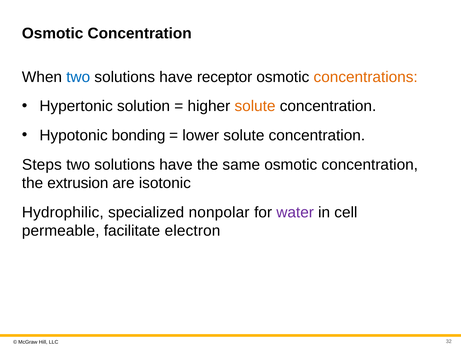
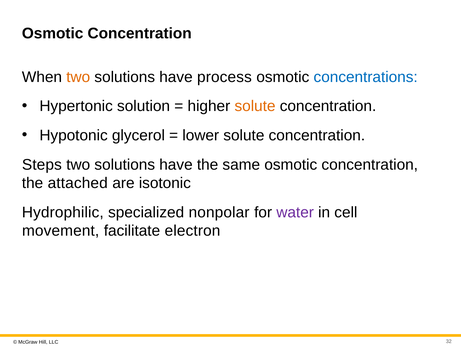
two at (78, 77) colour: blue -> orange
receptor: receptor -> process
concentrations colour: orange -> blue
bonding: bonding -> glycerol
extrusion: extrusion -> attached
permeable: permeable -> movement
